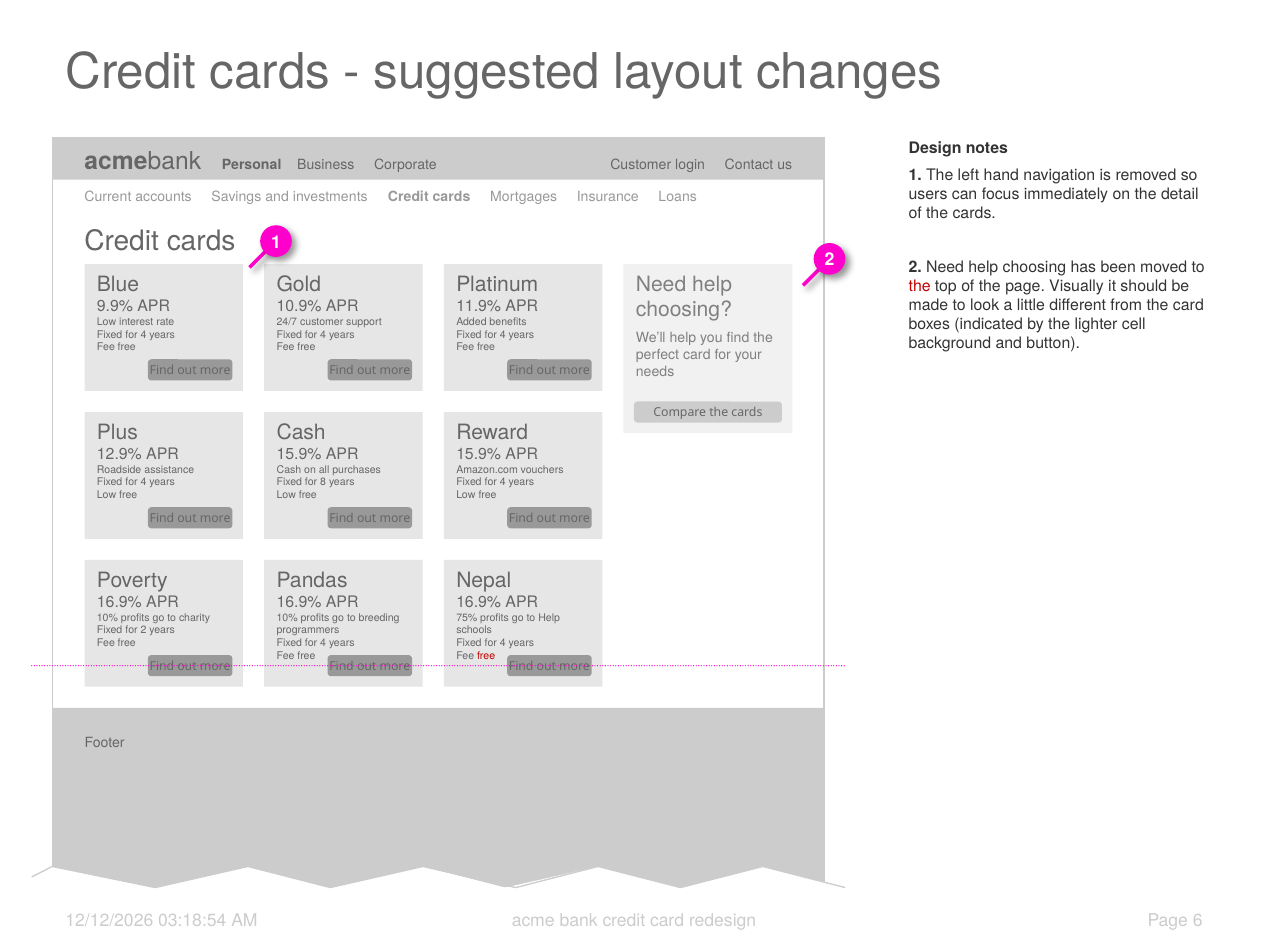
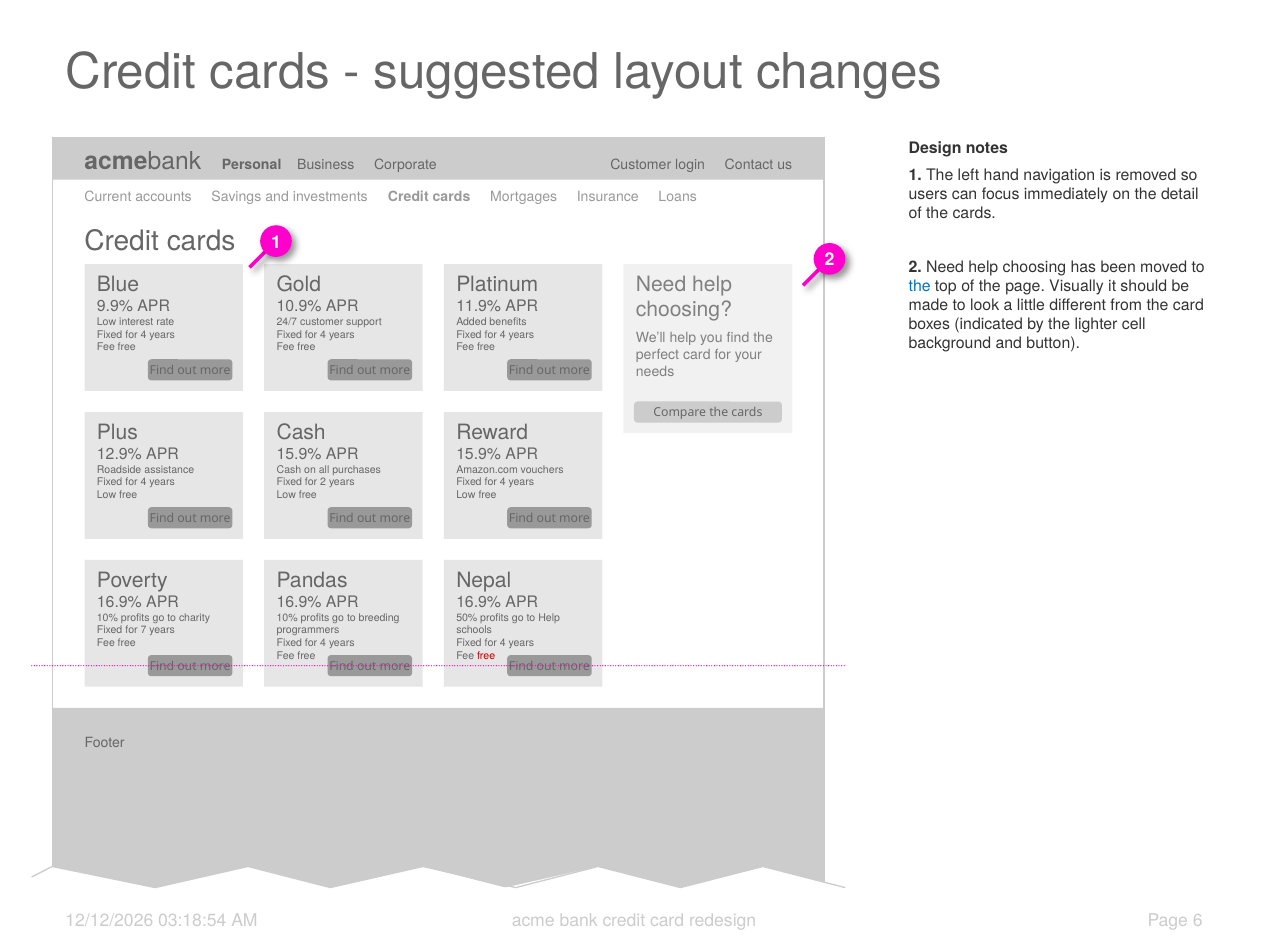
the at (920, 286) colour: red -> blue
for 8: 8 -> 2
75%: 75% -> 50%
for 2: 2 -> 7
